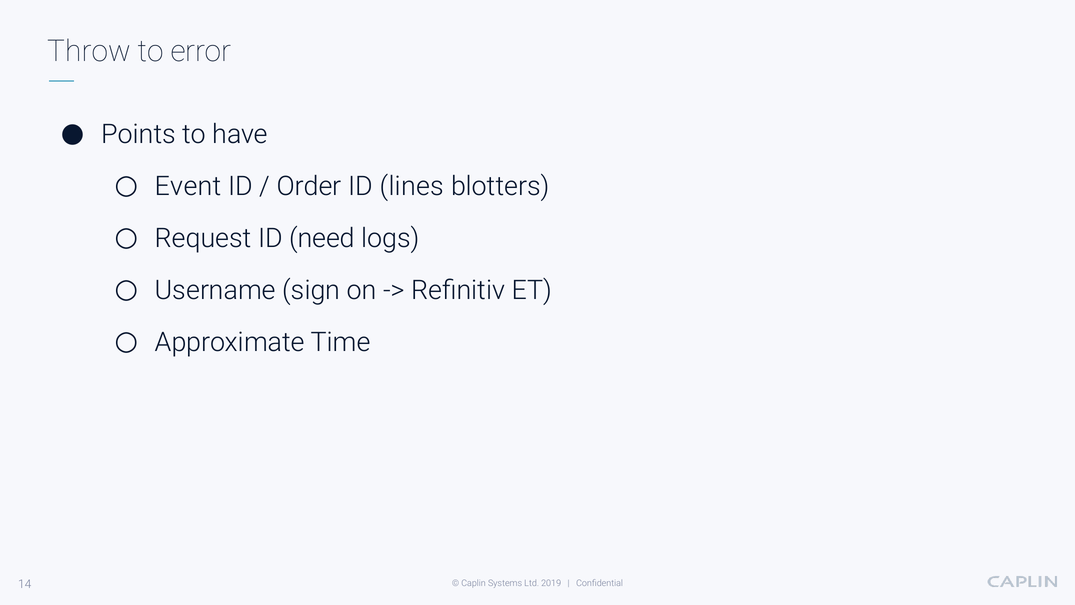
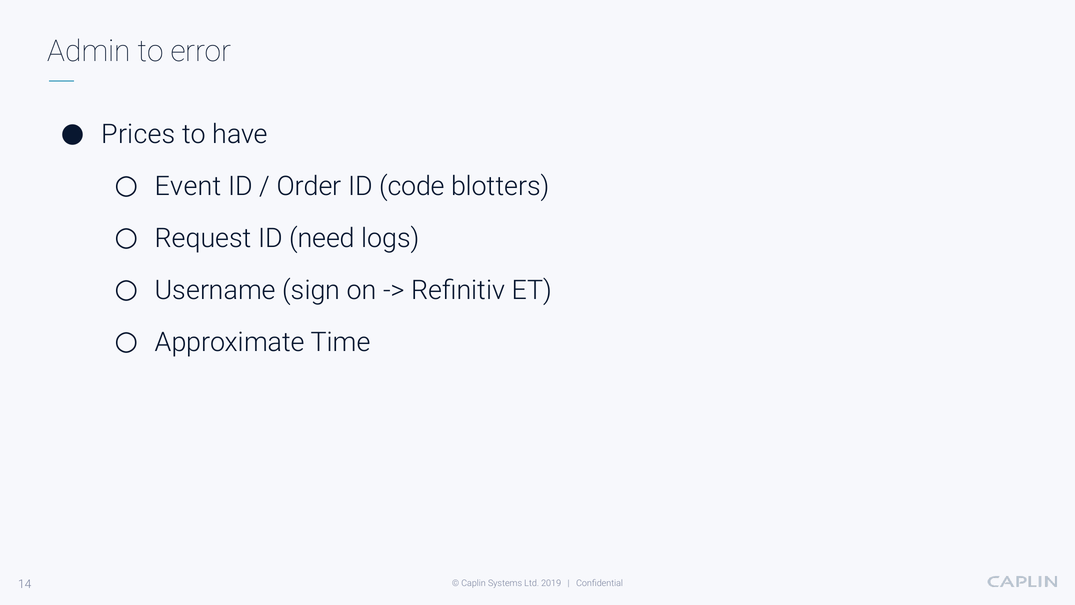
Throw: Throw -> Admin
Points: Points -> Prices
lines: lines -> code
